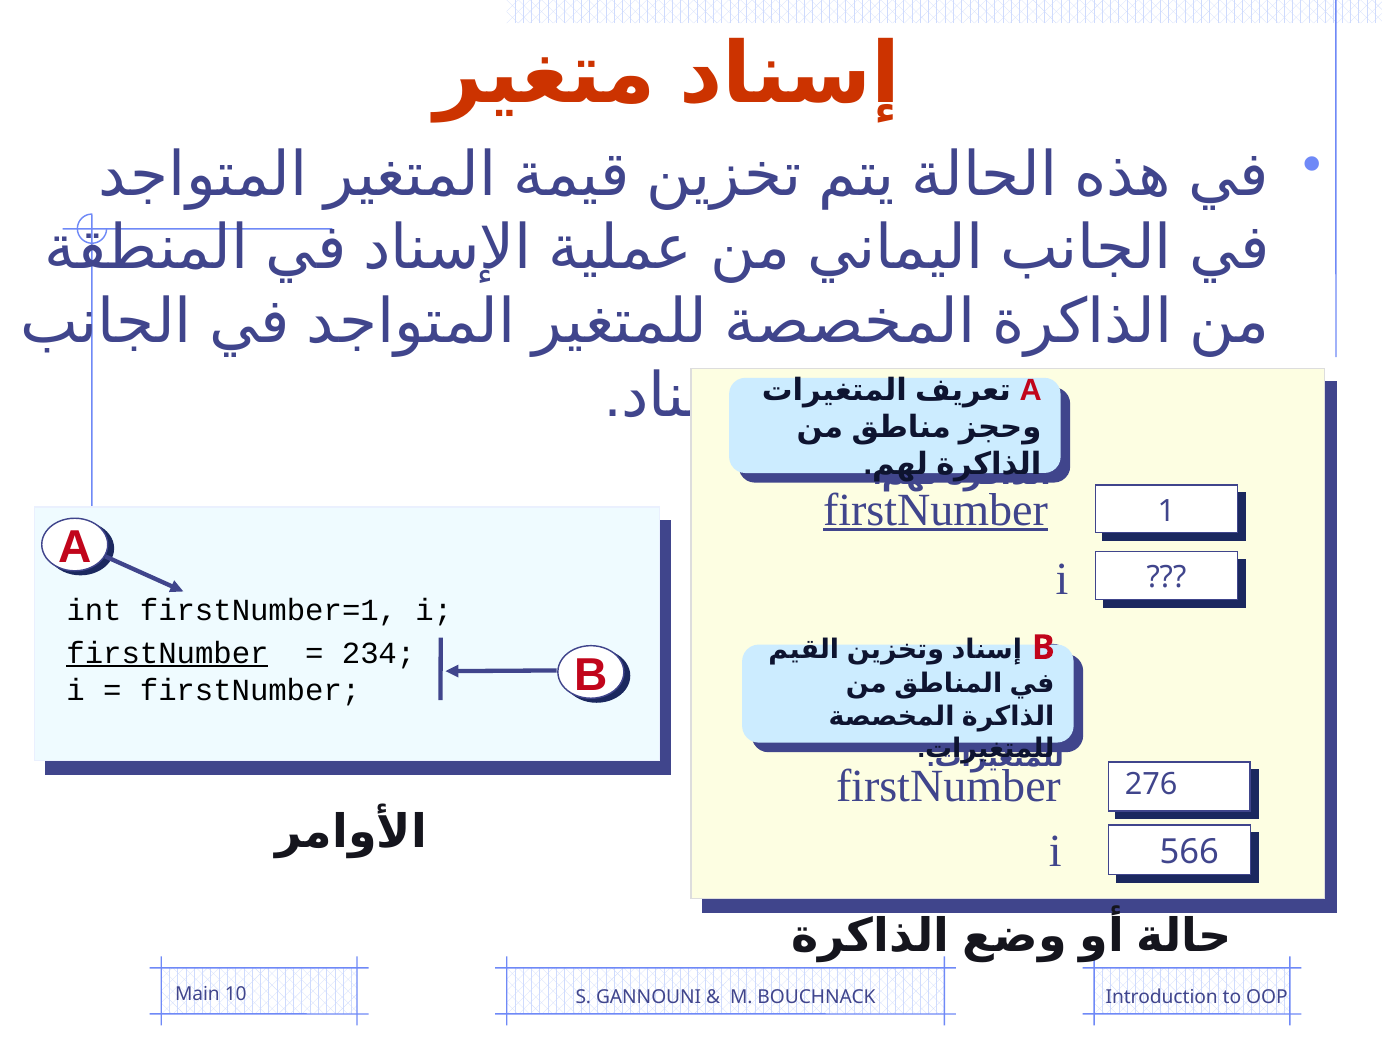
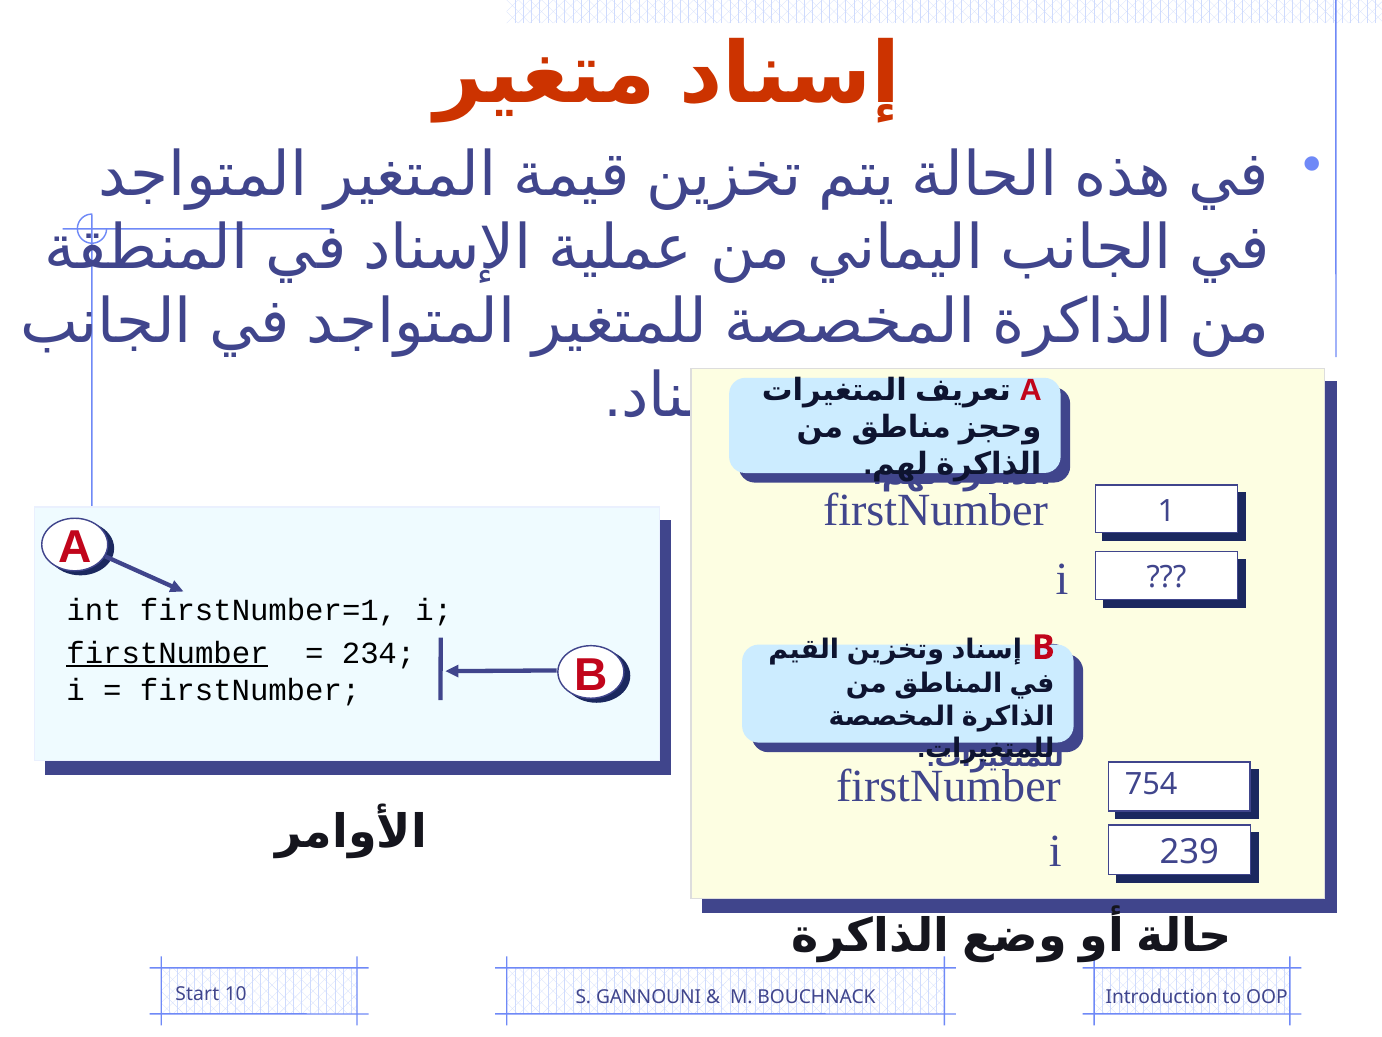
firstNumber at (935, 510) underline: present -> none
276: 276 -> 754
566: 566 -> 239
Main: Main -> Start
